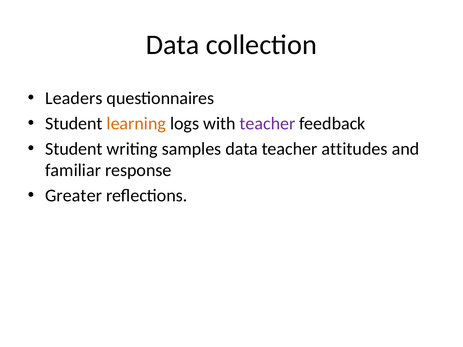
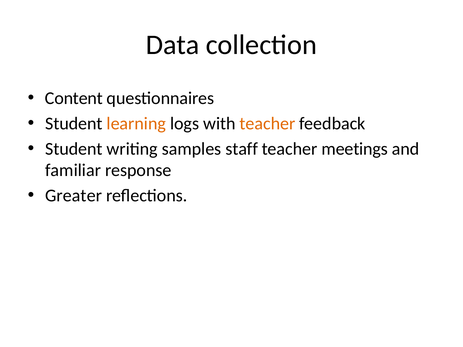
Leaders: Leaders -> Content
teacher at (267, 124) colour: purple -> orange
samples data: data -> staff
attitudes: attitudes -> meetings
